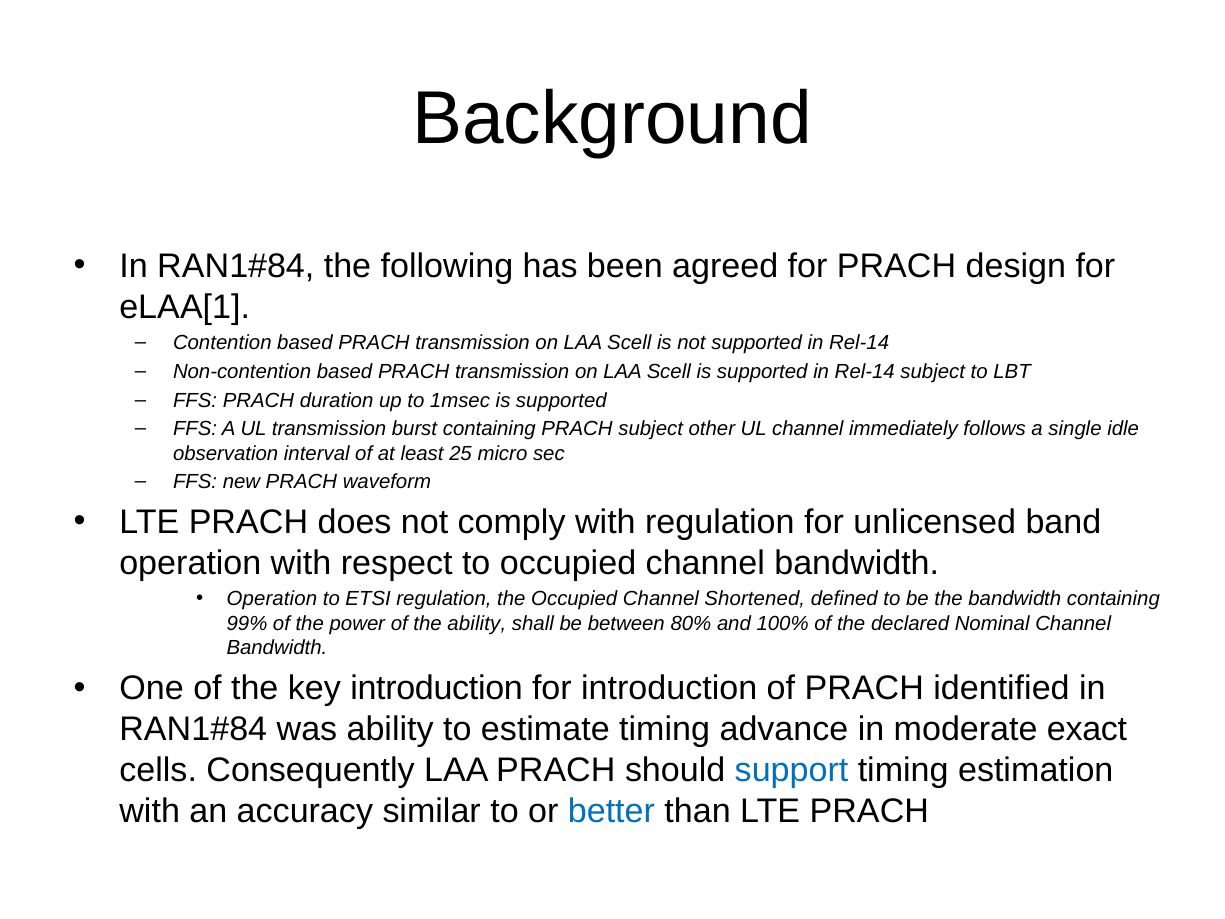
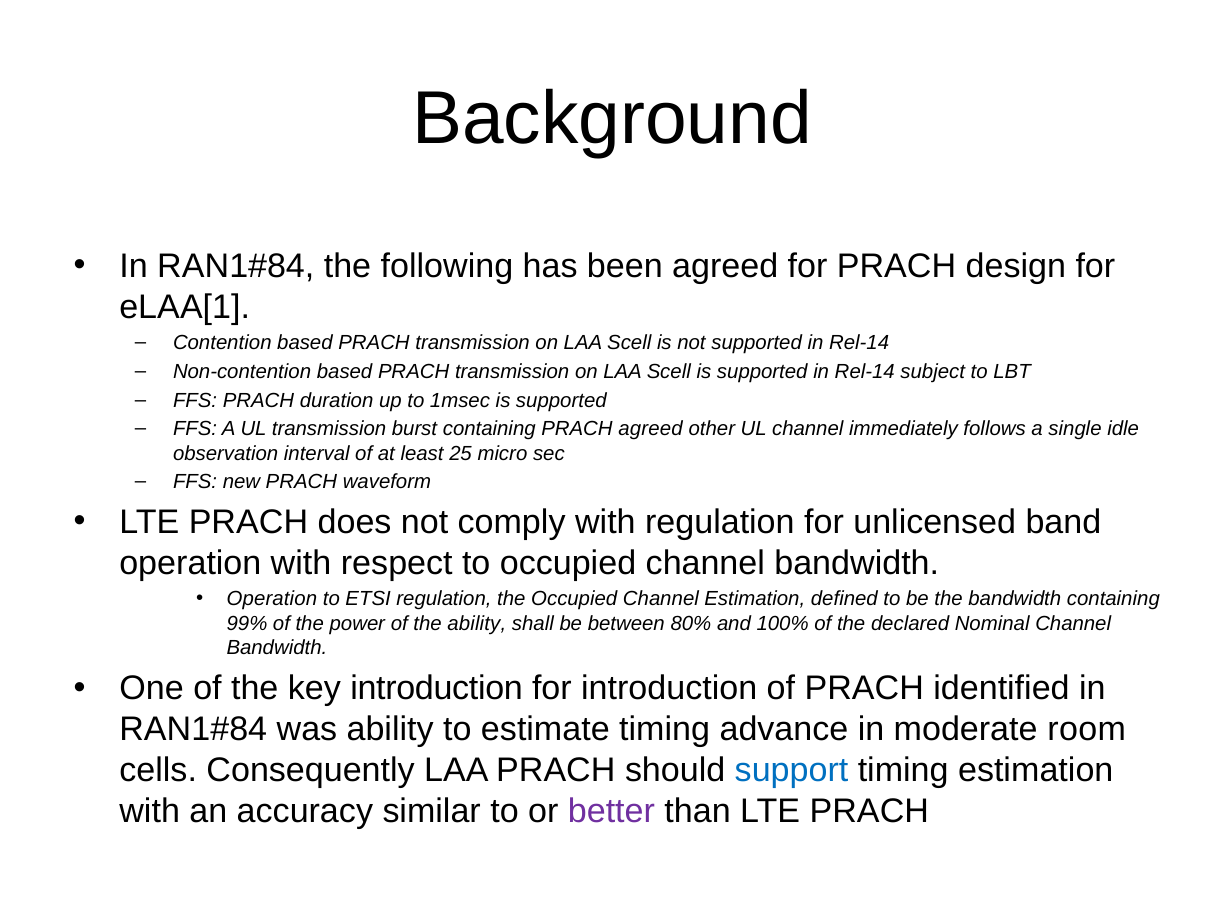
PRACH subject: subject -> agreed
Channel Shortened: Shortened -> Estimation
exact: exact -> room
better colour: blue -> purple
